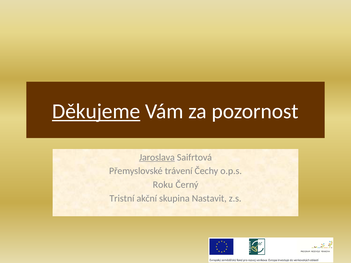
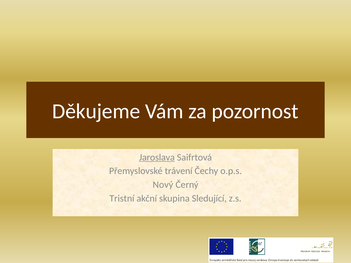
Děkujeme underline: present -> none
Roku: Roku -> Nový
Nastavit: Nastavit -> Sledující
